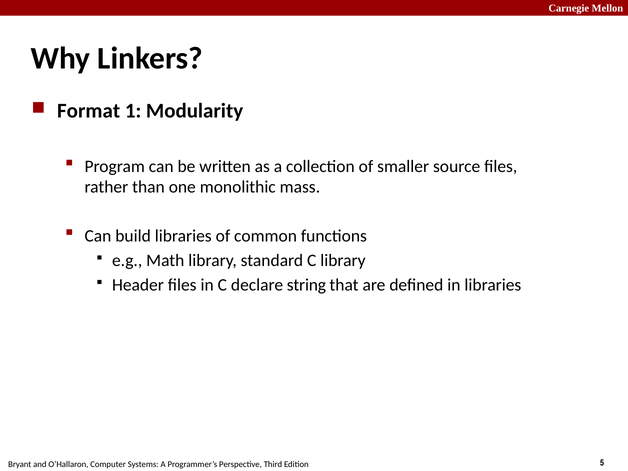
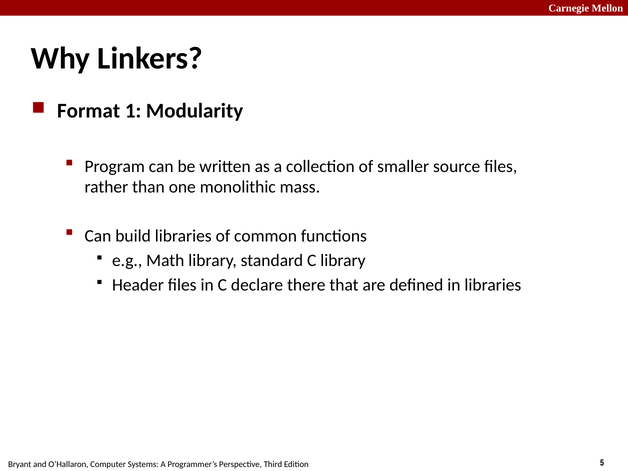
string: string -> there
